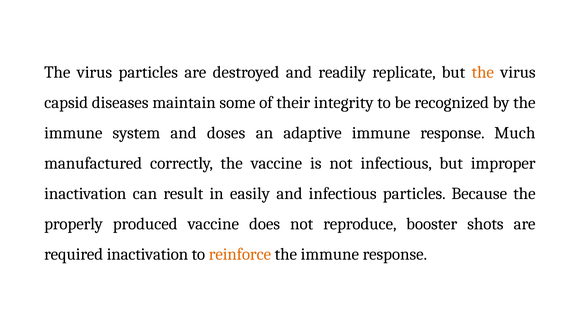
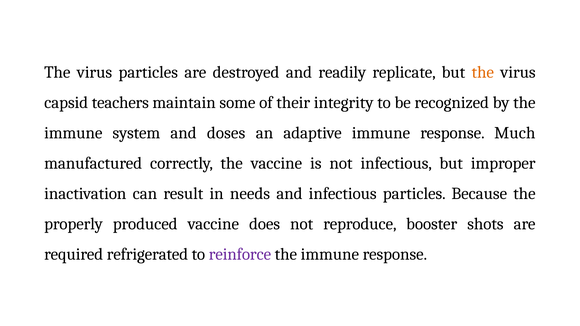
diseases: diseases -> teachers
easily: easily -> needs
required inactivation: inactivation -> refrigerated
reinforce colour: orange -> purple
